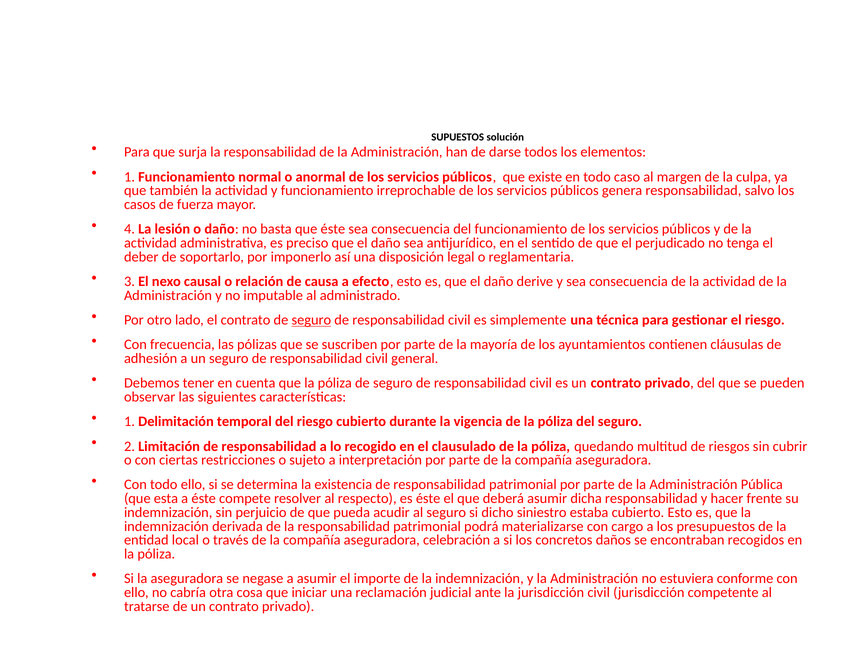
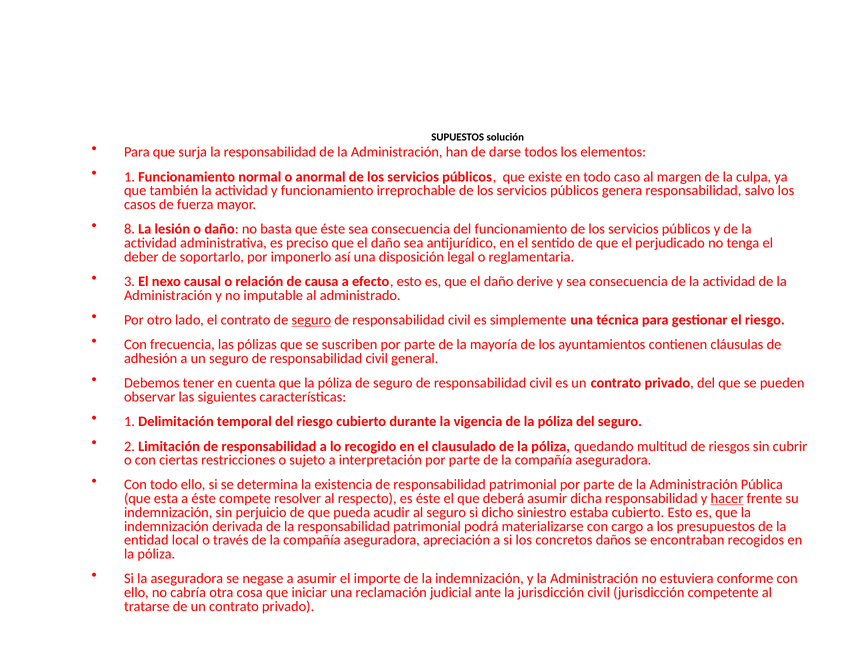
4: 4 -> 8
hacer underline: none -> present
celebración: celebración -> apreciación
